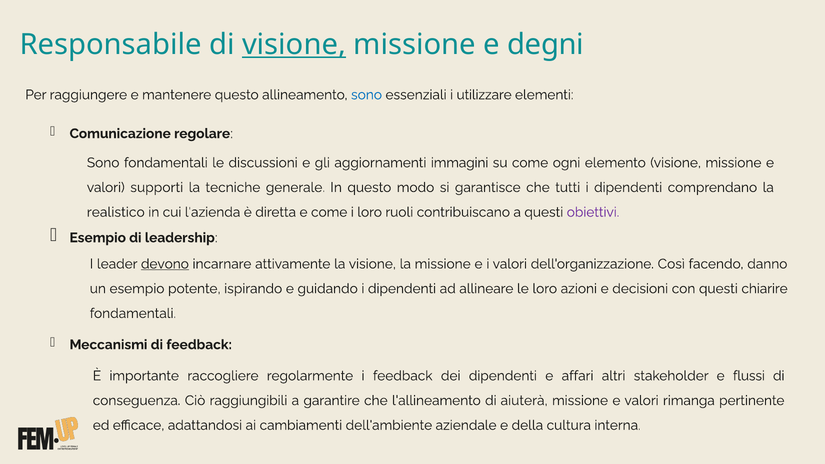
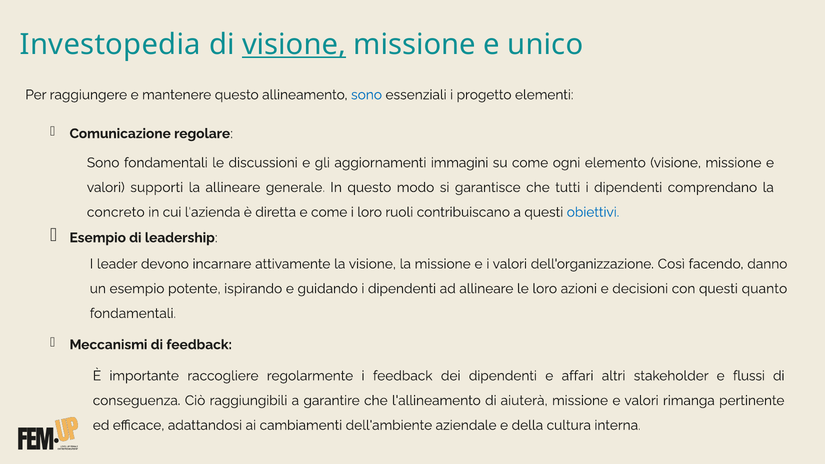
Responsabile: Responsabile -> Investopedia
degni: degni -> unico
utilizzare: utilizzare -> progetto
la tecniche: tecniche -> allineare
realistico: realistico -> concreto
obiettivi colour: purple -> blue
devono underline: present -> none
chiarire: chiarire -> quanto
